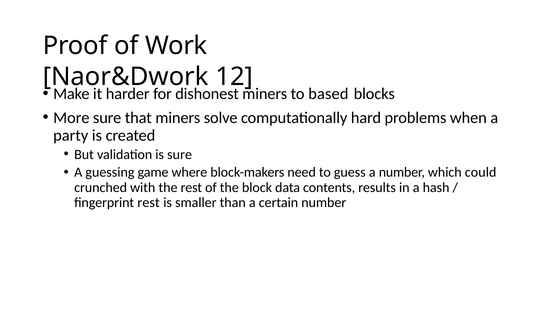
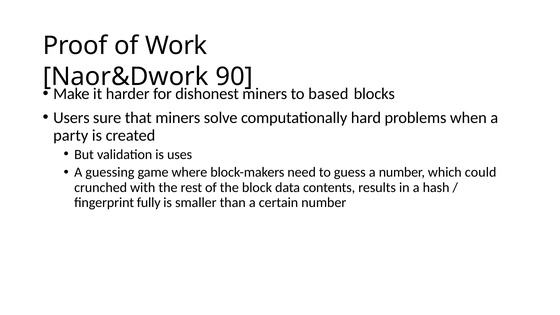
12: 12 -> 90
More: More -> Users
is sure: sure -> uses
fingerprint rest: rest -> fully
